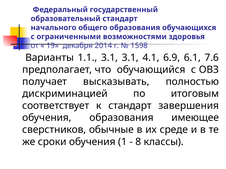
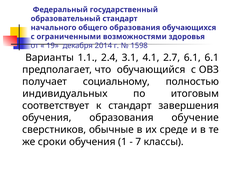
1.1 3.1: 3.1 -> 2.4
6.9: 6.9 -> 2.7
6.1 7.6: 7.6 -> 6.1
высказывать: высказывать -> социальному
дискриминацией: дискриминацией -> индивидуальных
имеющее: имеющее -> обучение
8: 8 -> 7
